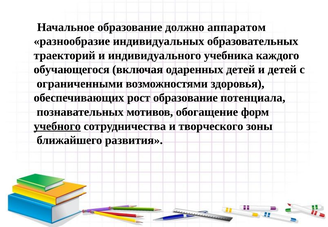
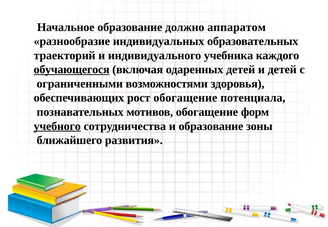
обучающегося underline: none -> present
рост образование: образование -> обогащение
и творческого: творческого -> образование
